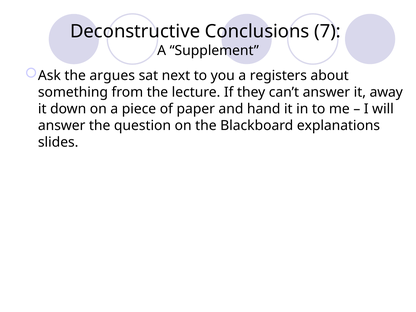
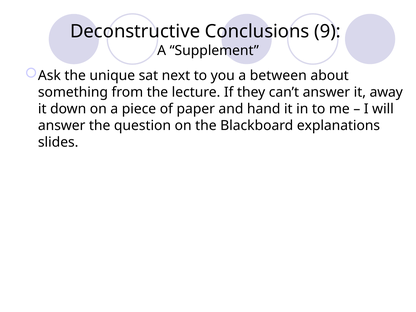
7: 7 -> 9
argues: argues -> unique
registers: registers -> between
